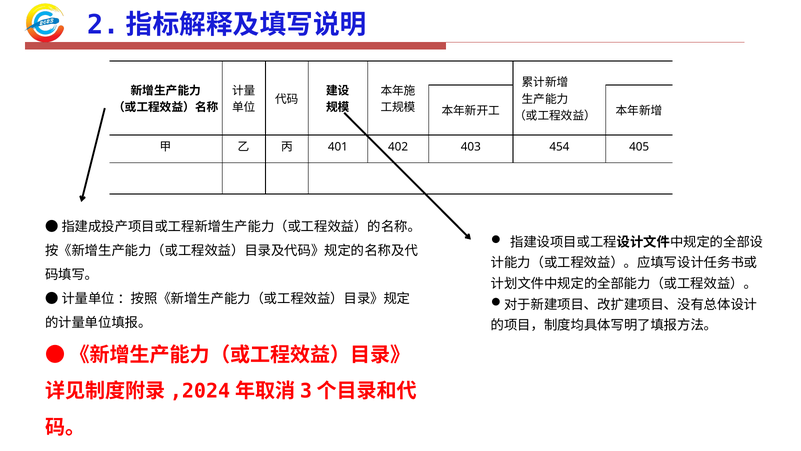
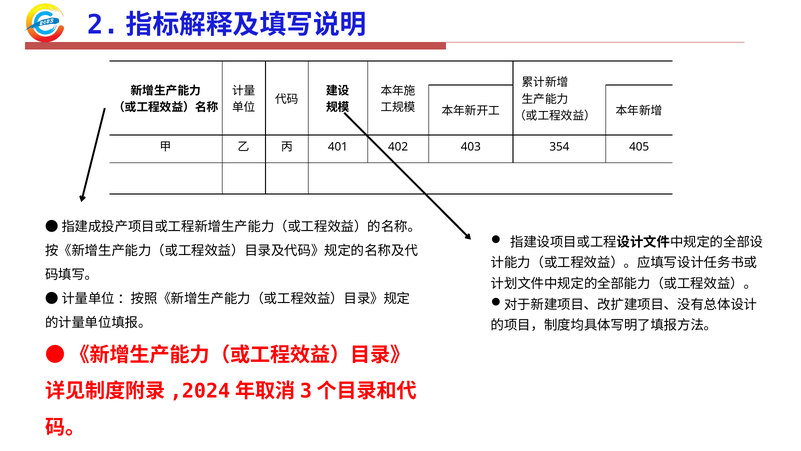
454: 454 -> 354
